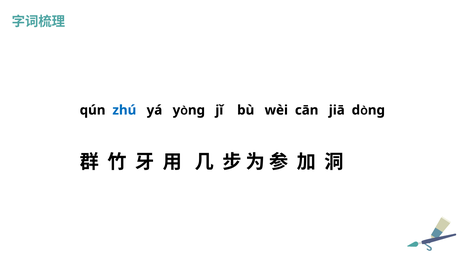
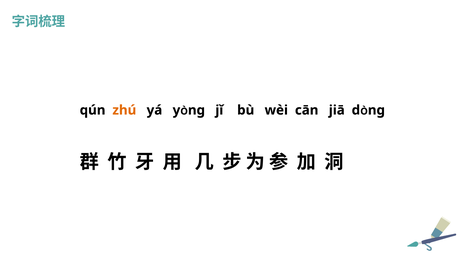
zhú colour: blue -> orange
